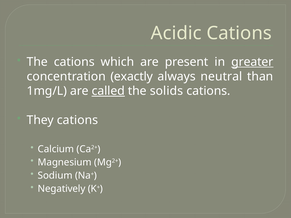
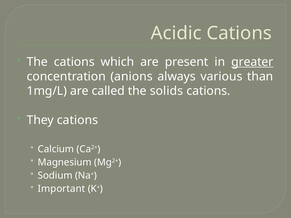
exactly: exactly -> anions
neutral: neutral -> various
called underline: present -> none
Negatively: Negatively -> Important
